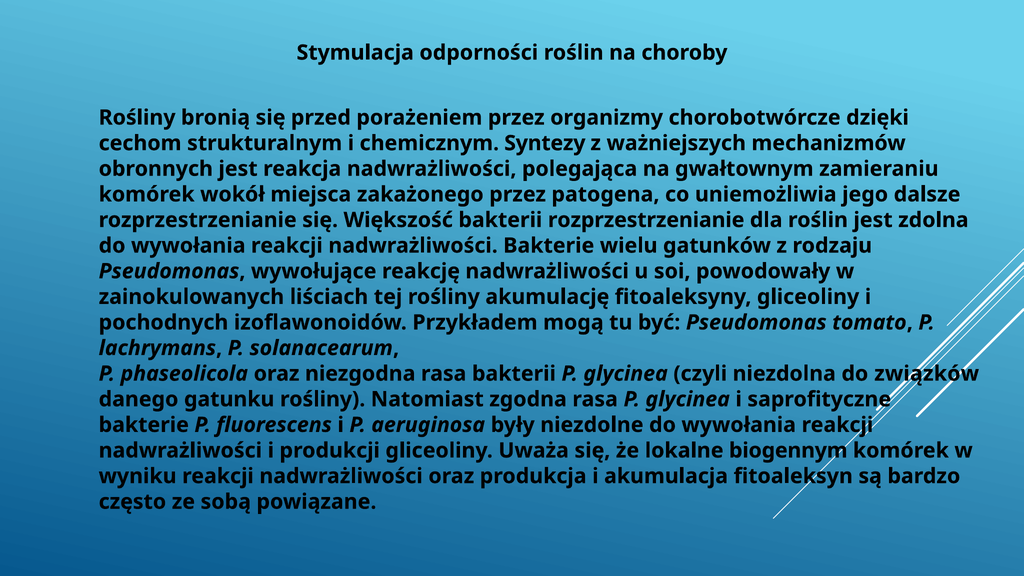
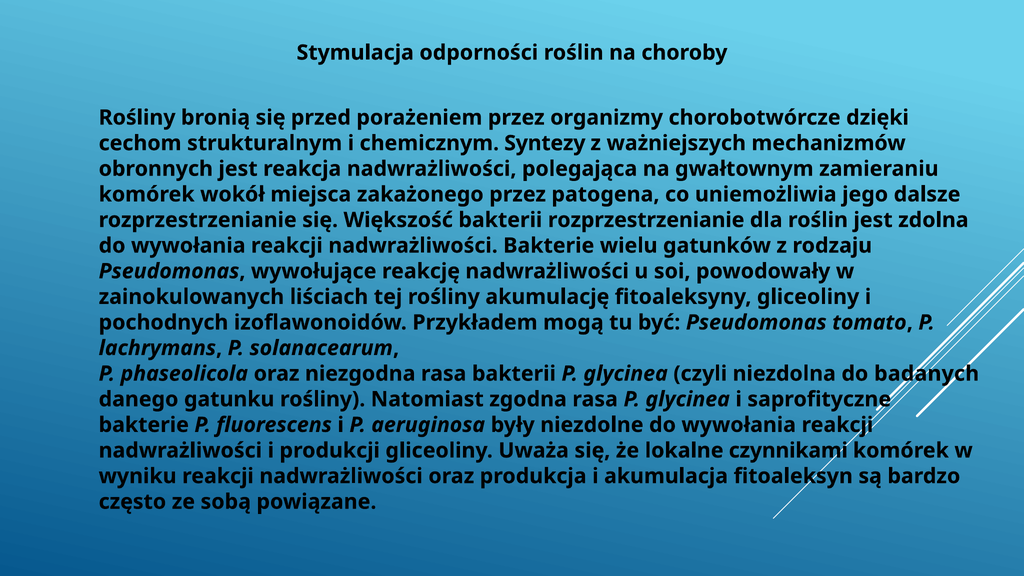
związków: związków -> badanych
biogennym: biogennym -> czynnikami
